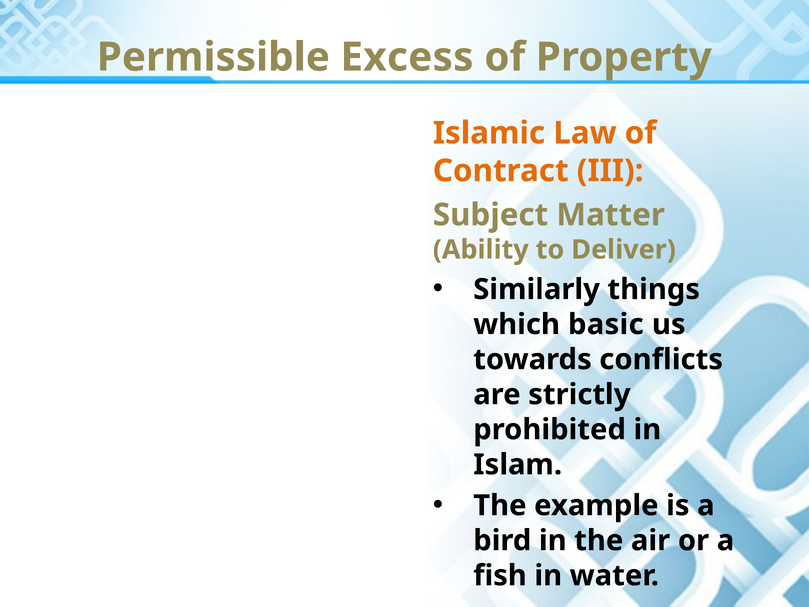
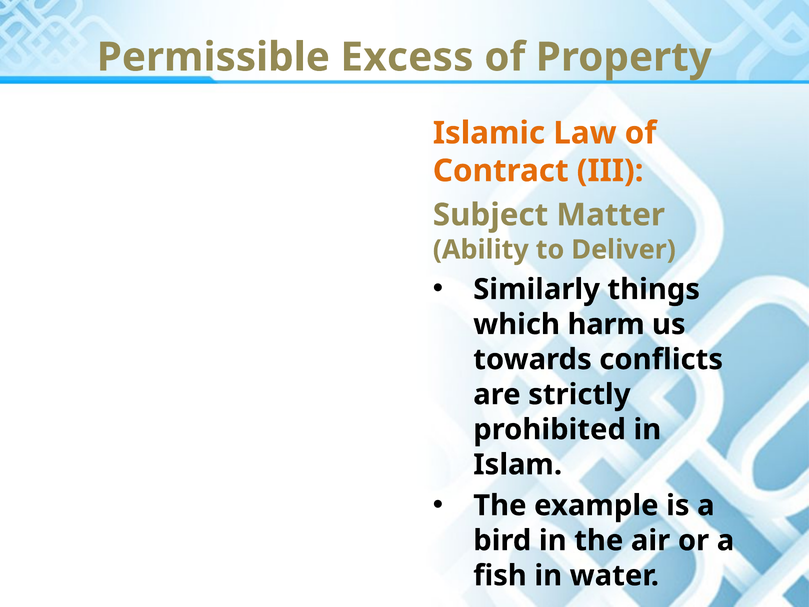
basic: basic -> harm
